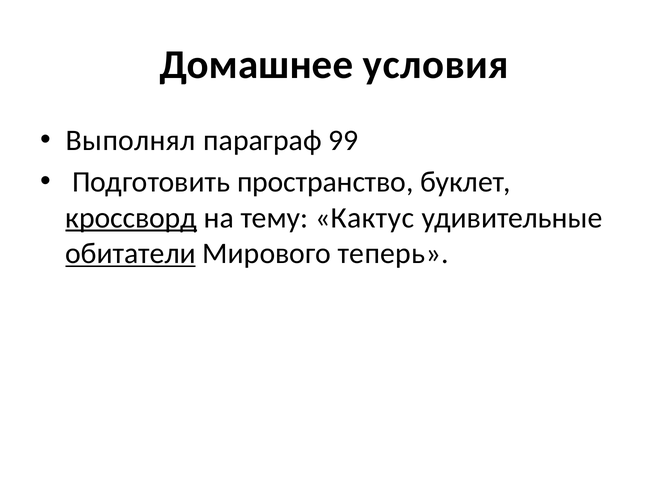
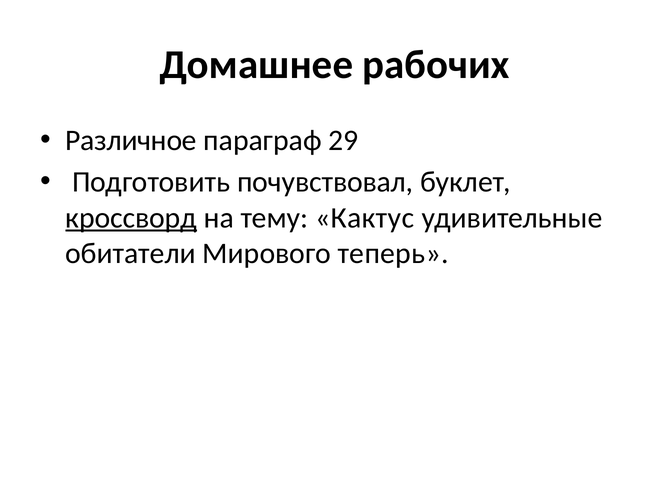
условия: условия -> рабочих
Выполнял: Выполнял -> Различное
99: 99 -> 29
пространство: пространство -> почувствовал
обитатели underline: present -> none
